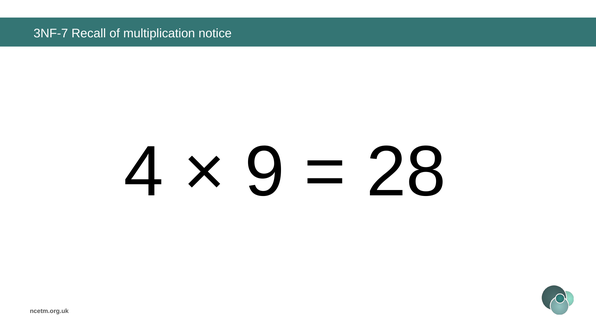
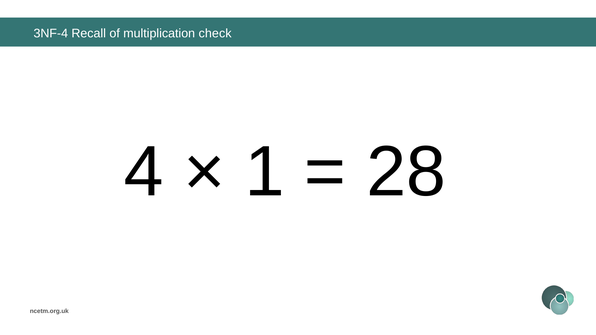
3NF-7: 3NF-7 -> 3NF-4
notice: notice -> check
9: 9 -> 1
